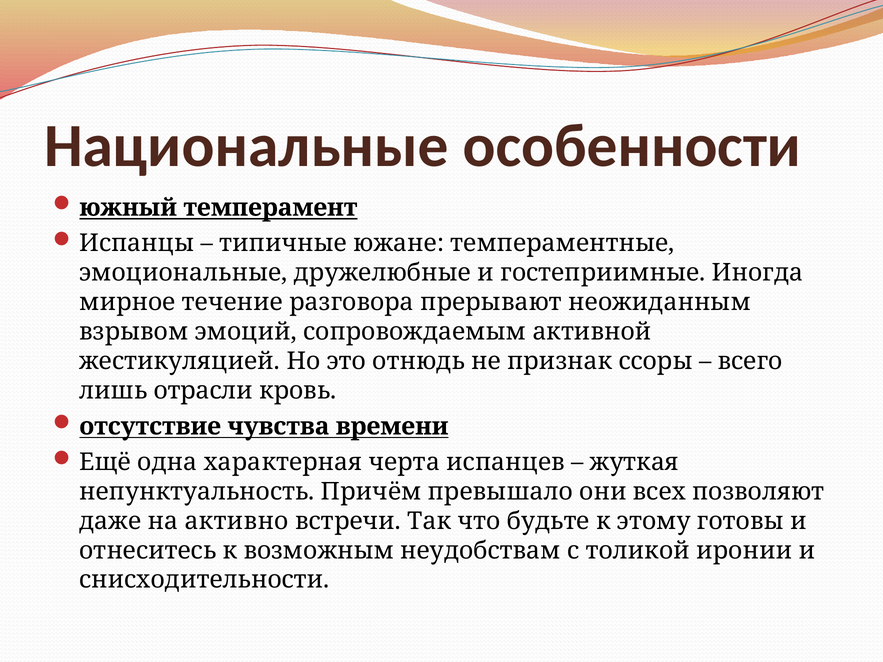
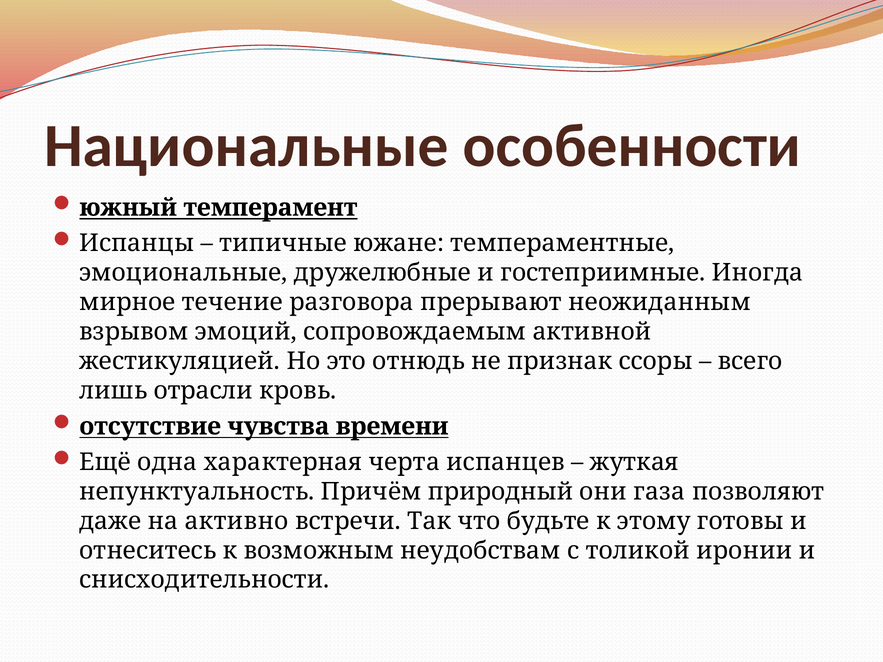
превышало: превышало -> природный
всех: всех -> газа
